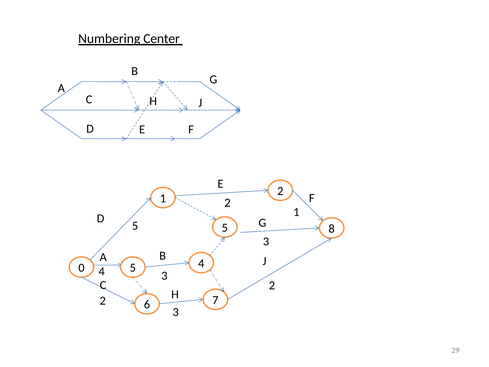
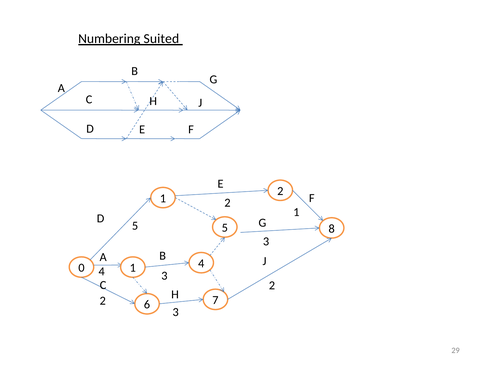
Center: Center -> Suited
0 5: 5 -> 1
